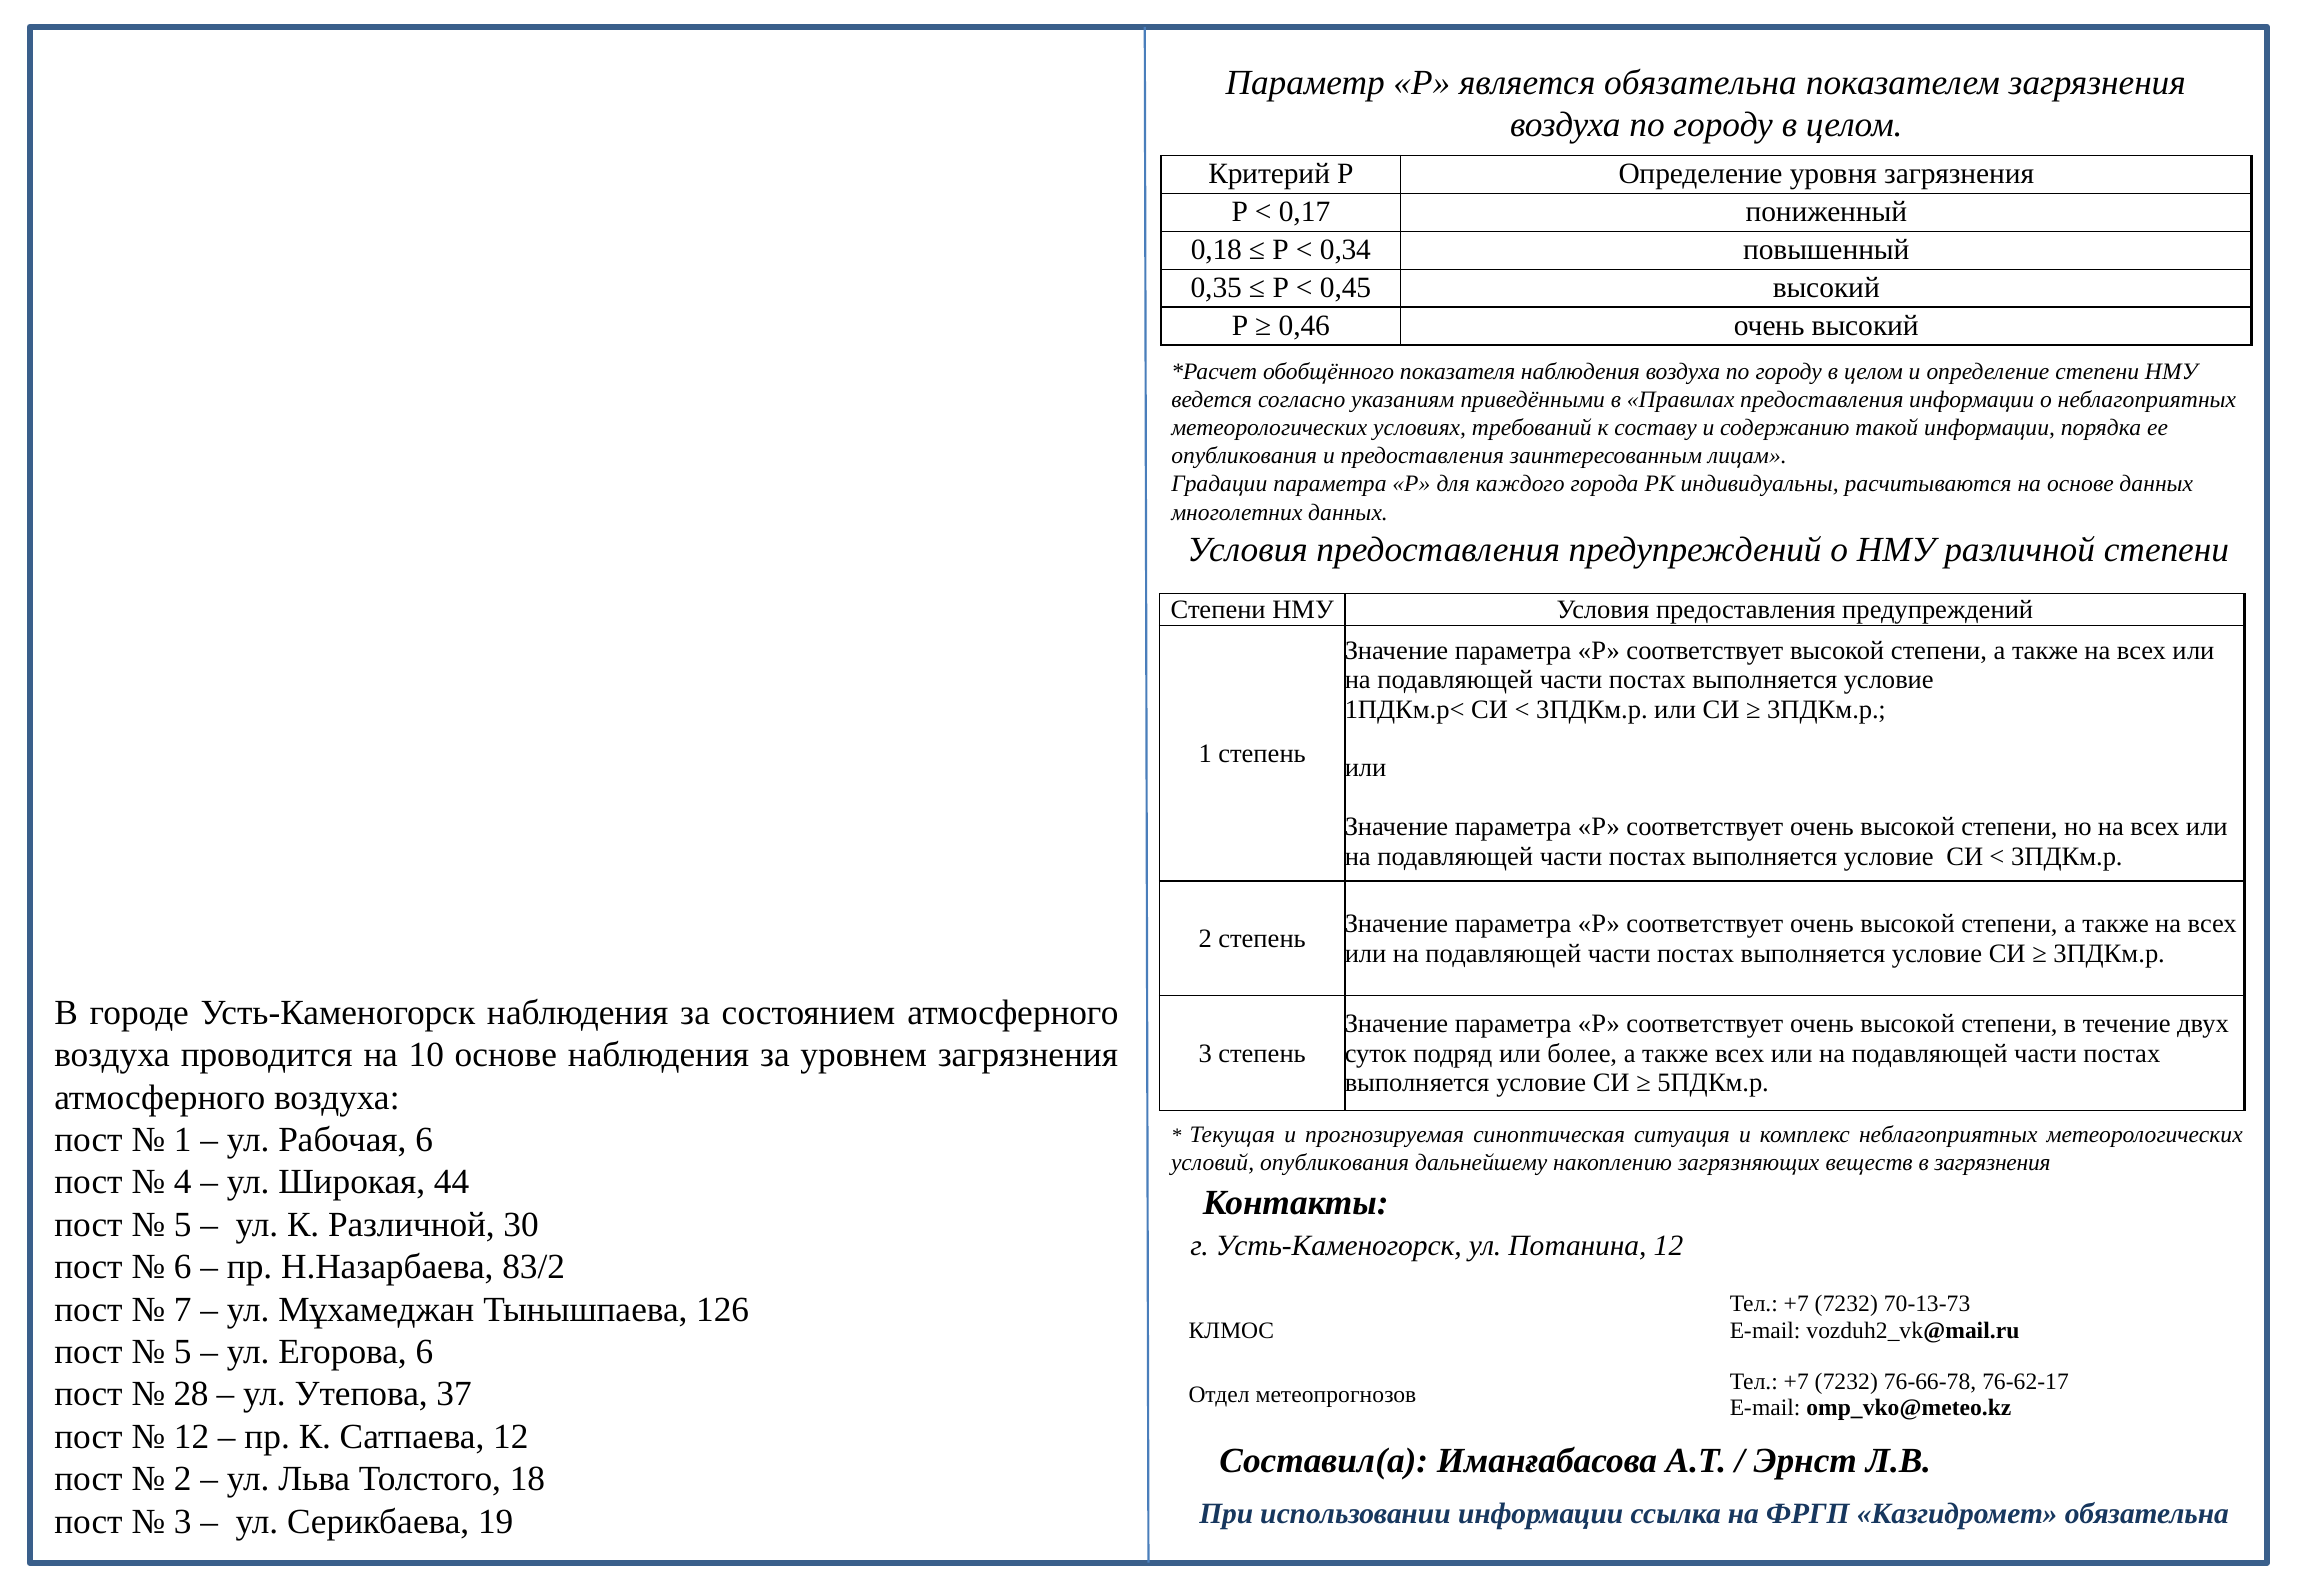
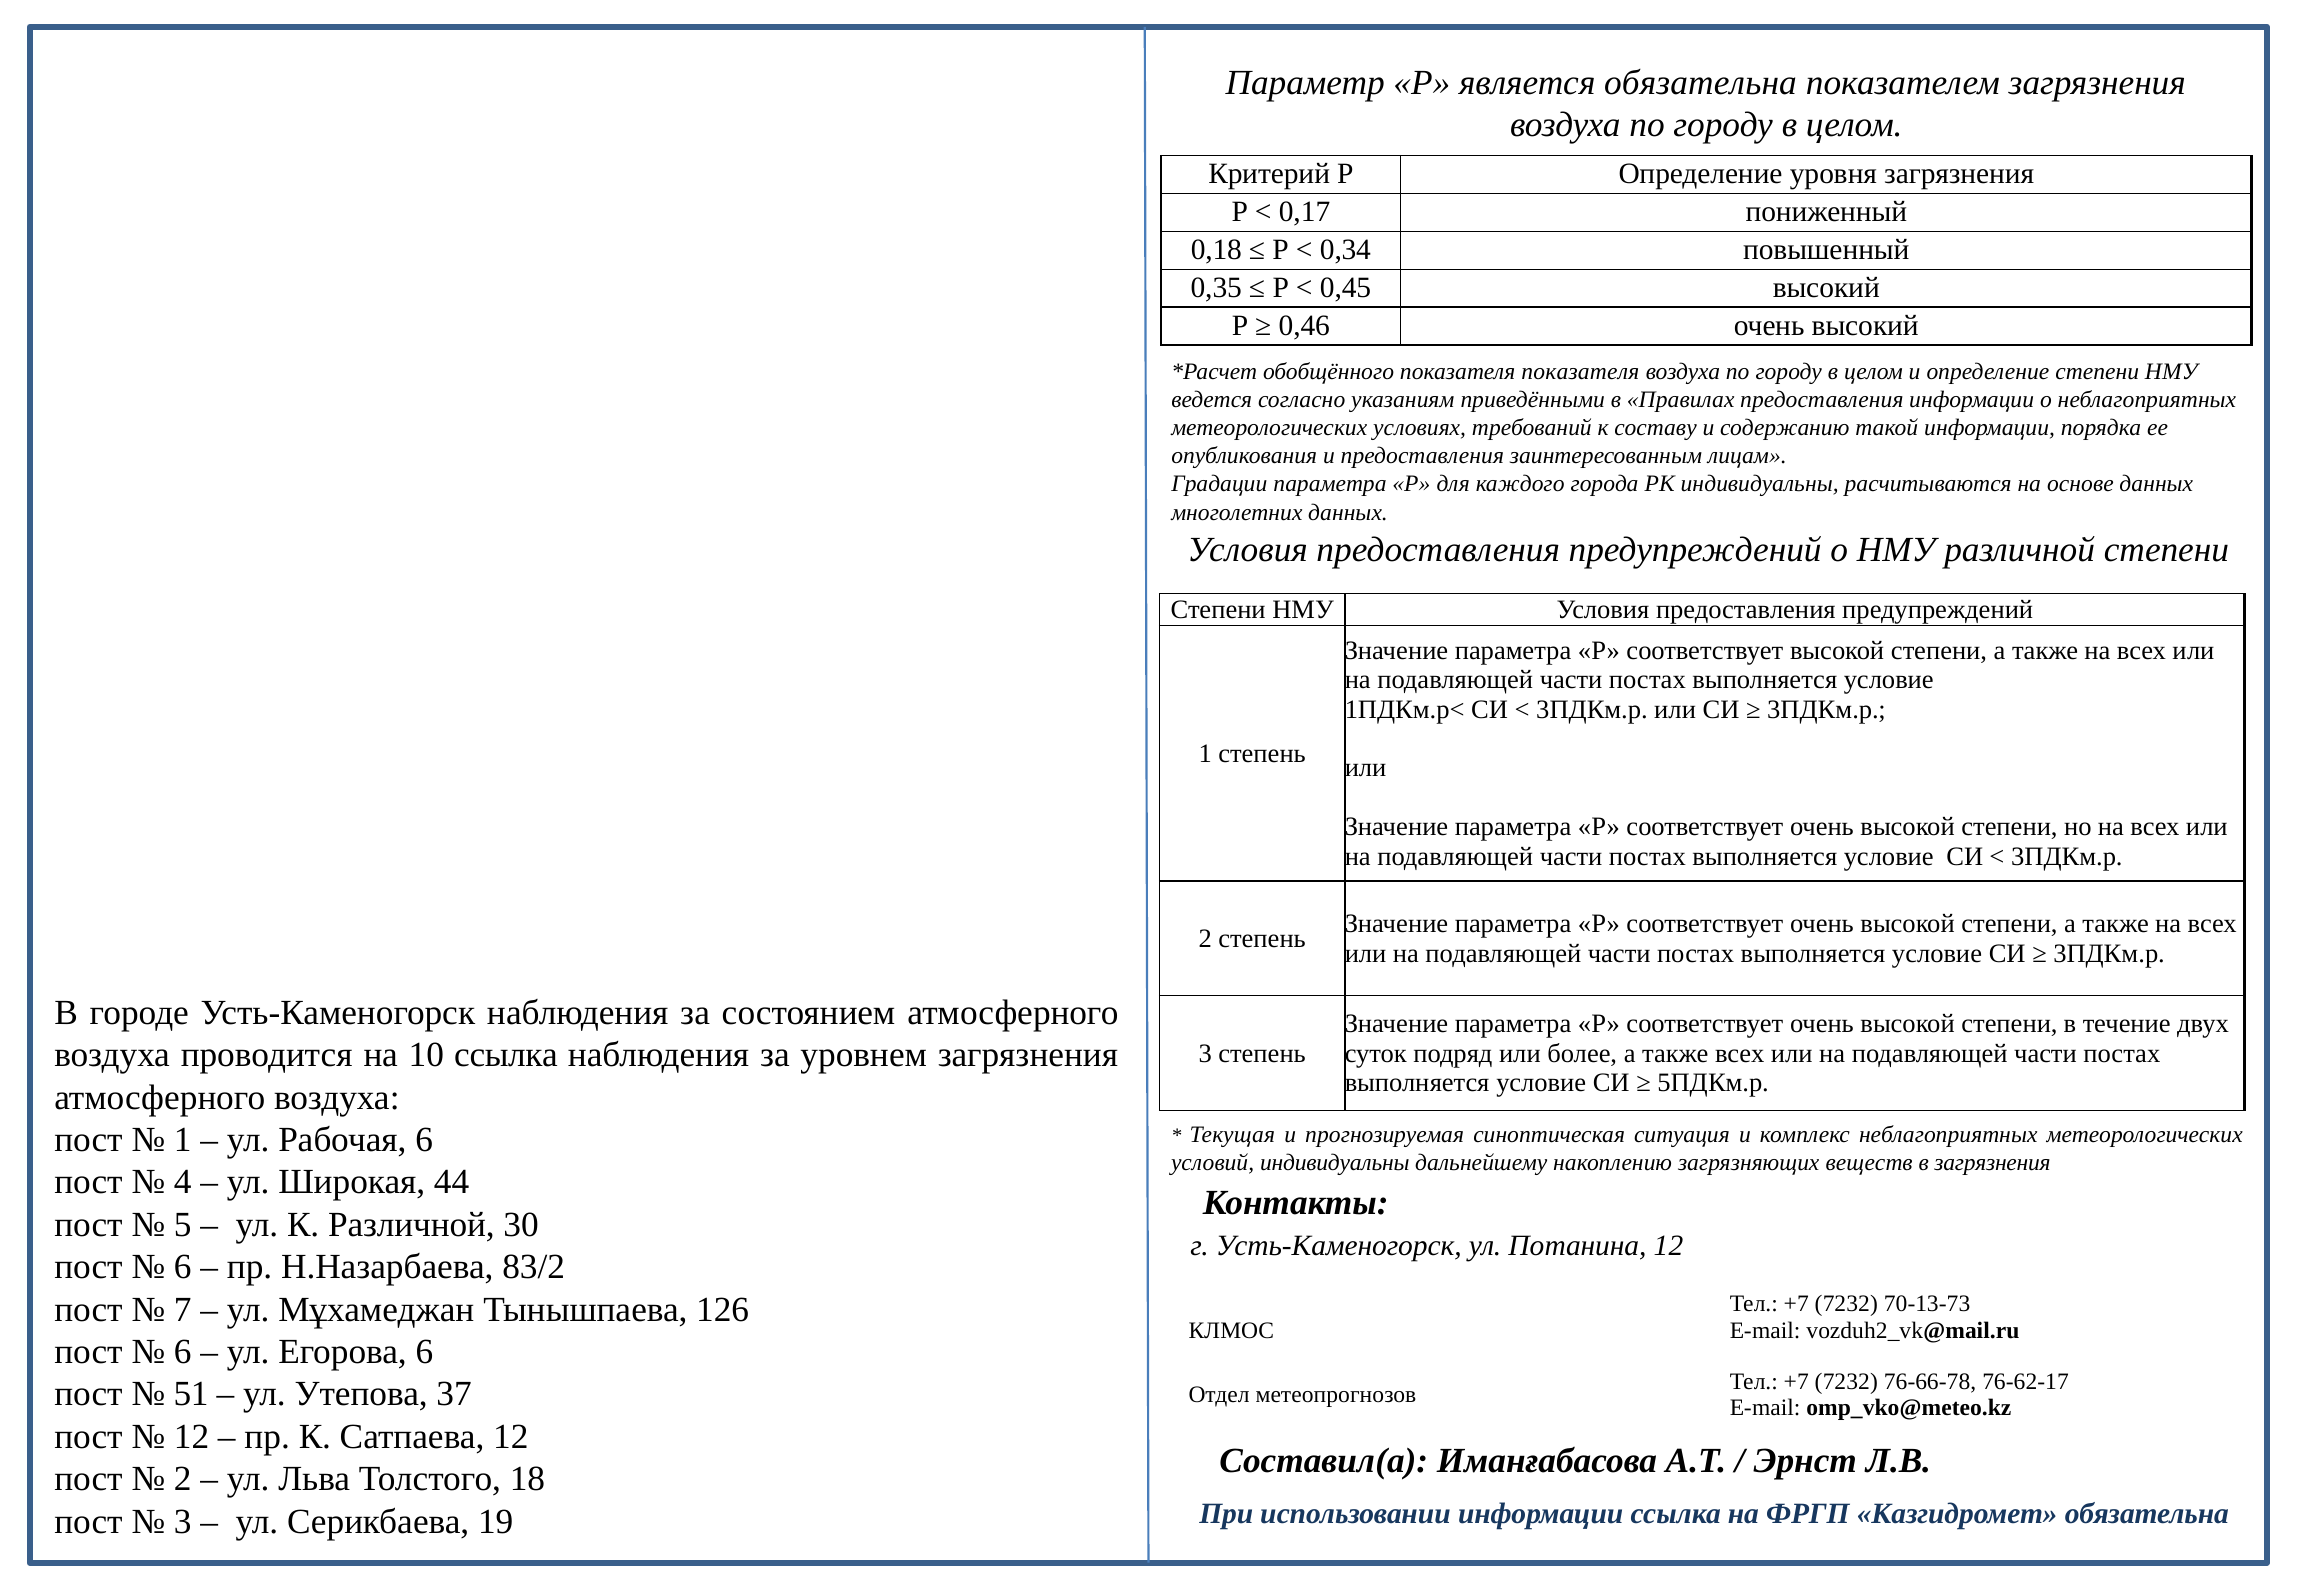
показателя наблюдения: наблюдения -> показателя
10 основе: основе -> ссылка
условий опубликования: опубликования -> индивидуальны
5 at (183, 1352): 5 -> 6
28: 28 -> 51
